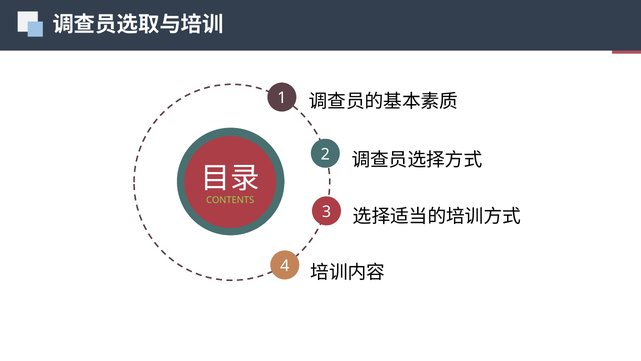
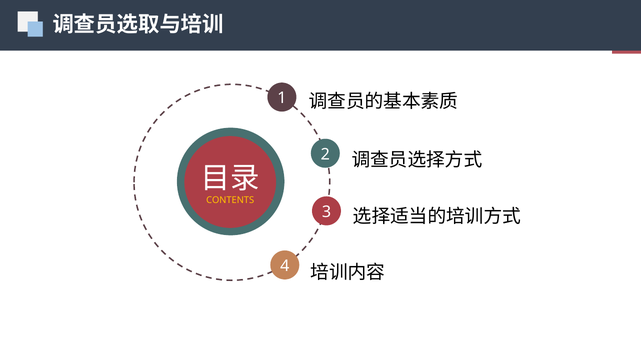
CONTENTS colour: light green -> yellow
